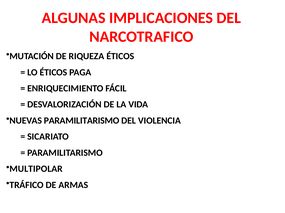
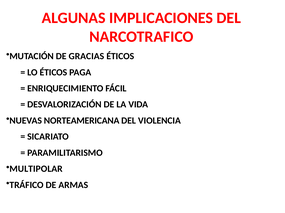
RIQUEZA: RIQUEZA -> GRACIAS
NUEVAS PARAMILITARISMO: PARAMILITARISMO -> NORTEAMERICANA
